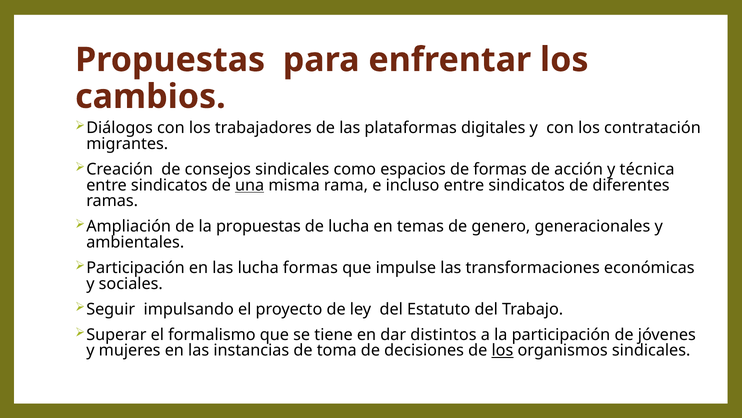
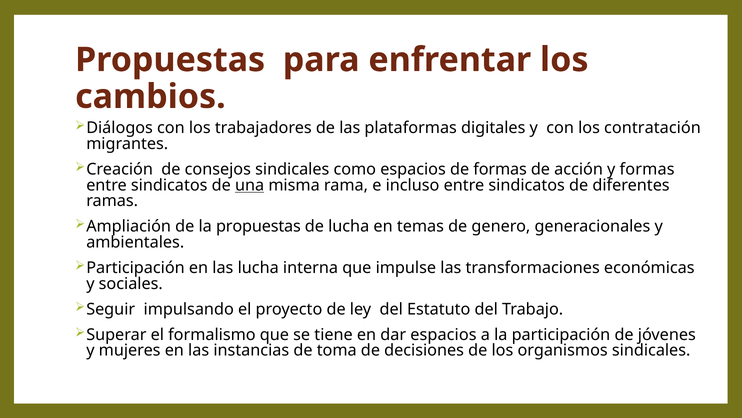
y técnica: técnica -> formas
lucha formas: formas -> interna
dar distintos: distintos -> espacios
los at (502, 350) underline: present -> none
